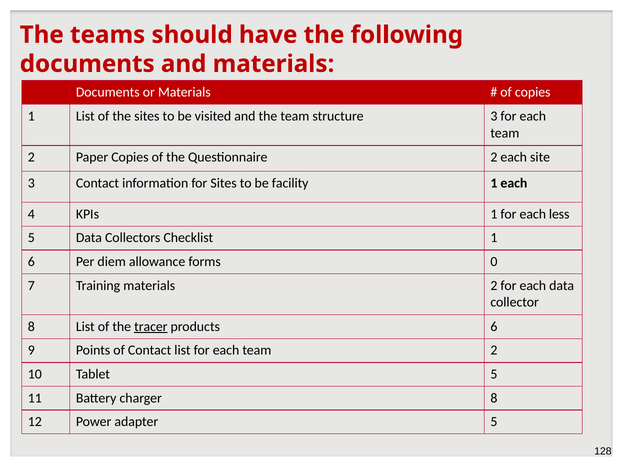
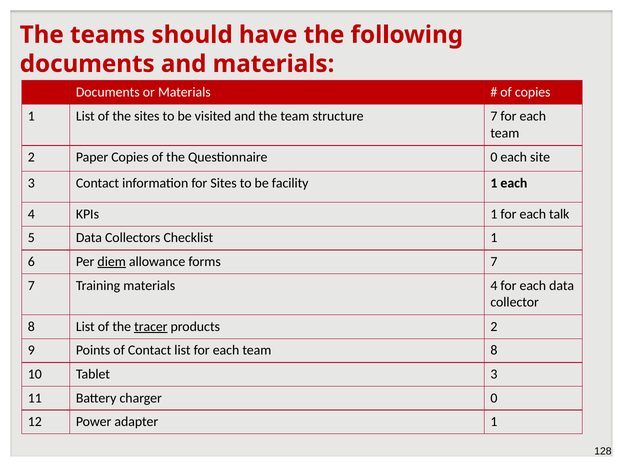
structure 3: 3 -> 7
Questionnaire 2: 2 -> 0
less: less -> talk
diem underline: none -> present
forms 0: 0 -> 7
materials 2: 2 -> 4
products 6: 6 -> 2
2 at (494, 351): 2 -> 8
Tablet 5: 5 -> 3
charger 8: 8 -> 0
adapter 5: 5 -> 1
